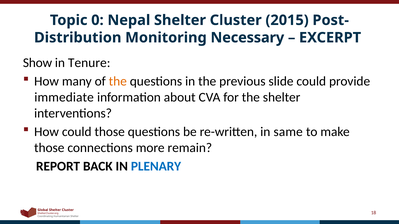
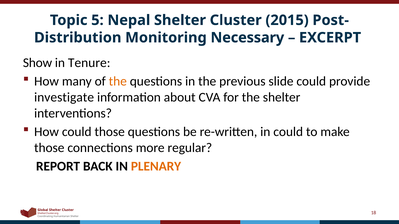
0: 0 -> 5
immediate: immediate -> investigate
in same: same -> could
remain: remain -> regular
PLENARY colour: blue -> orange
